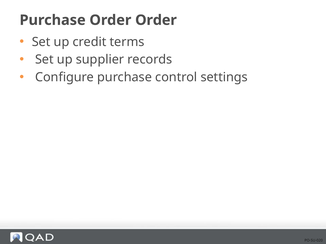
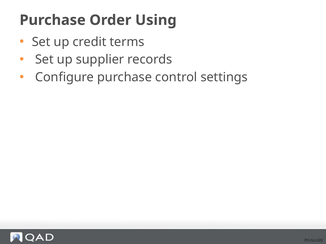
Order Order: Order -> Using
